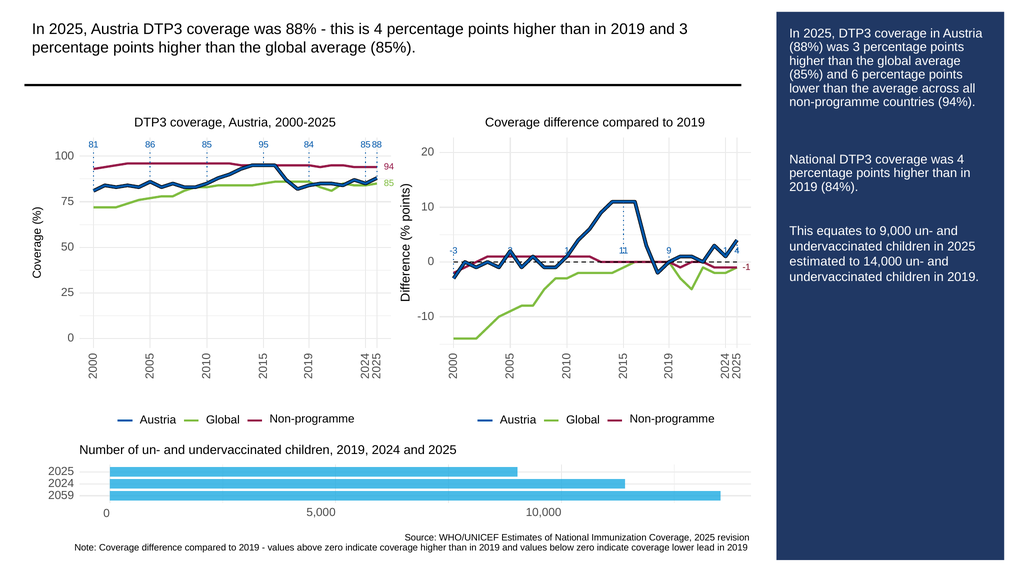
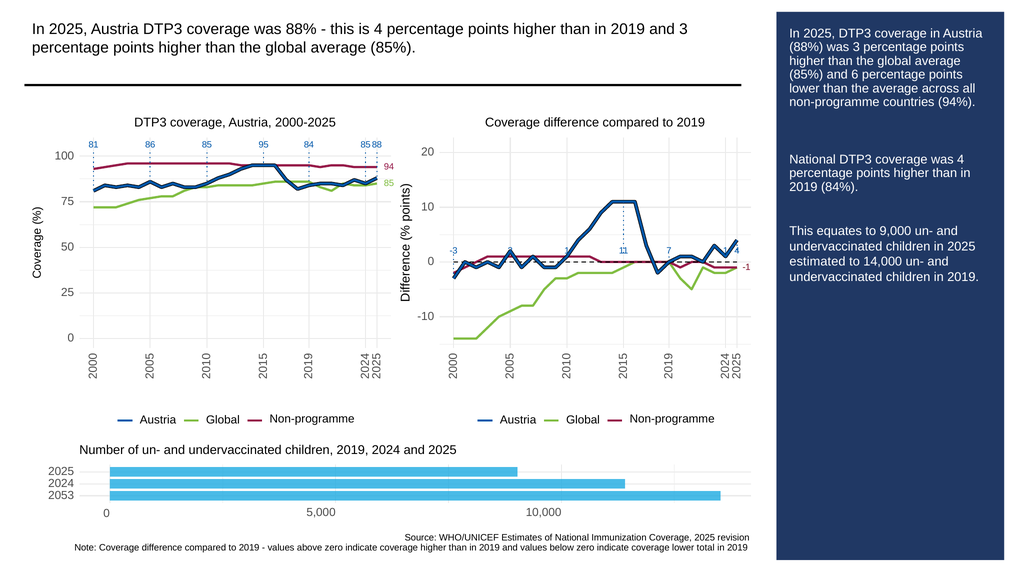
11 9: 9 -> 7
2059: 2059 -> 2053
lead: lead -> total
